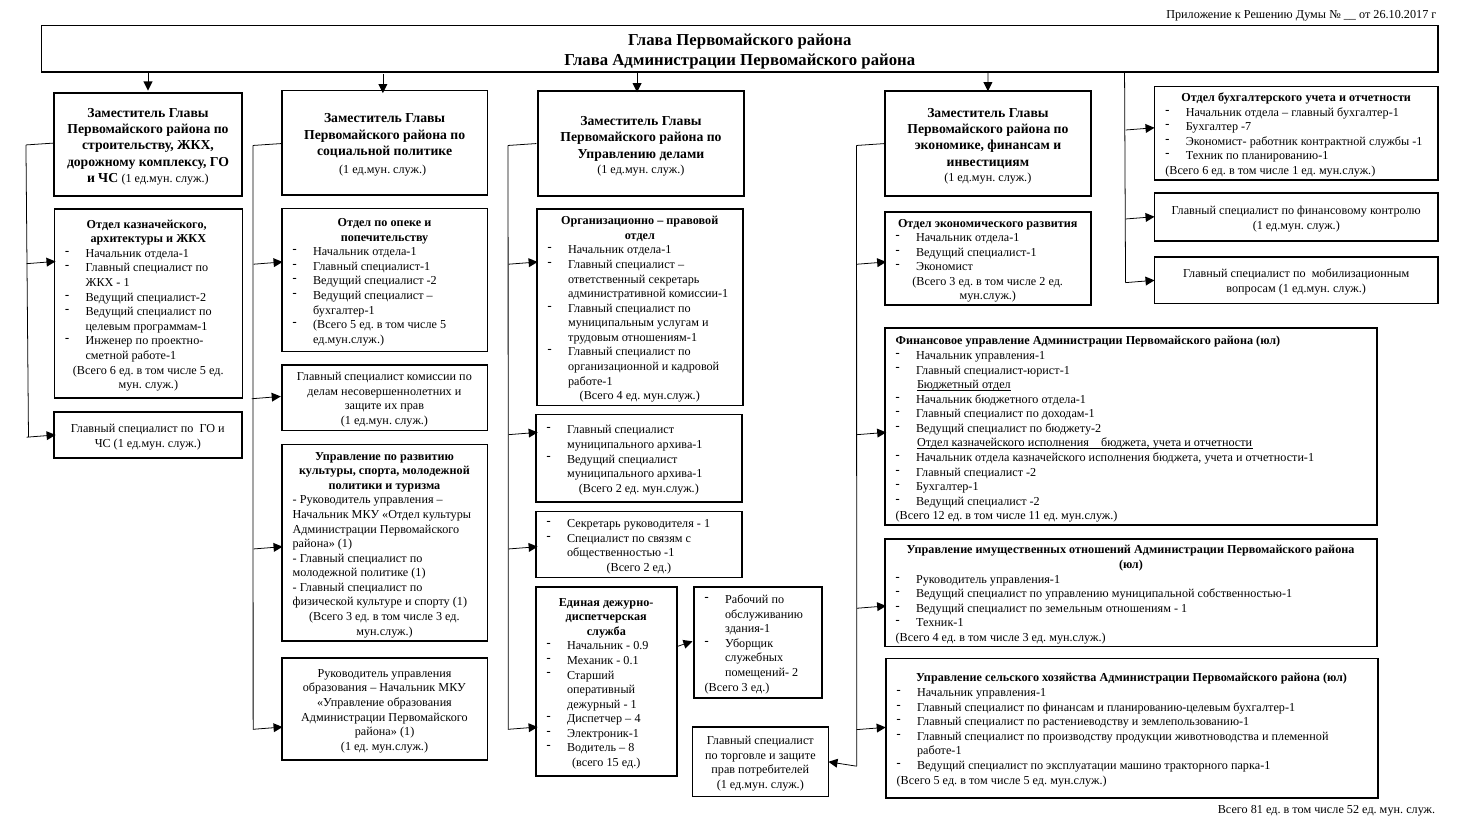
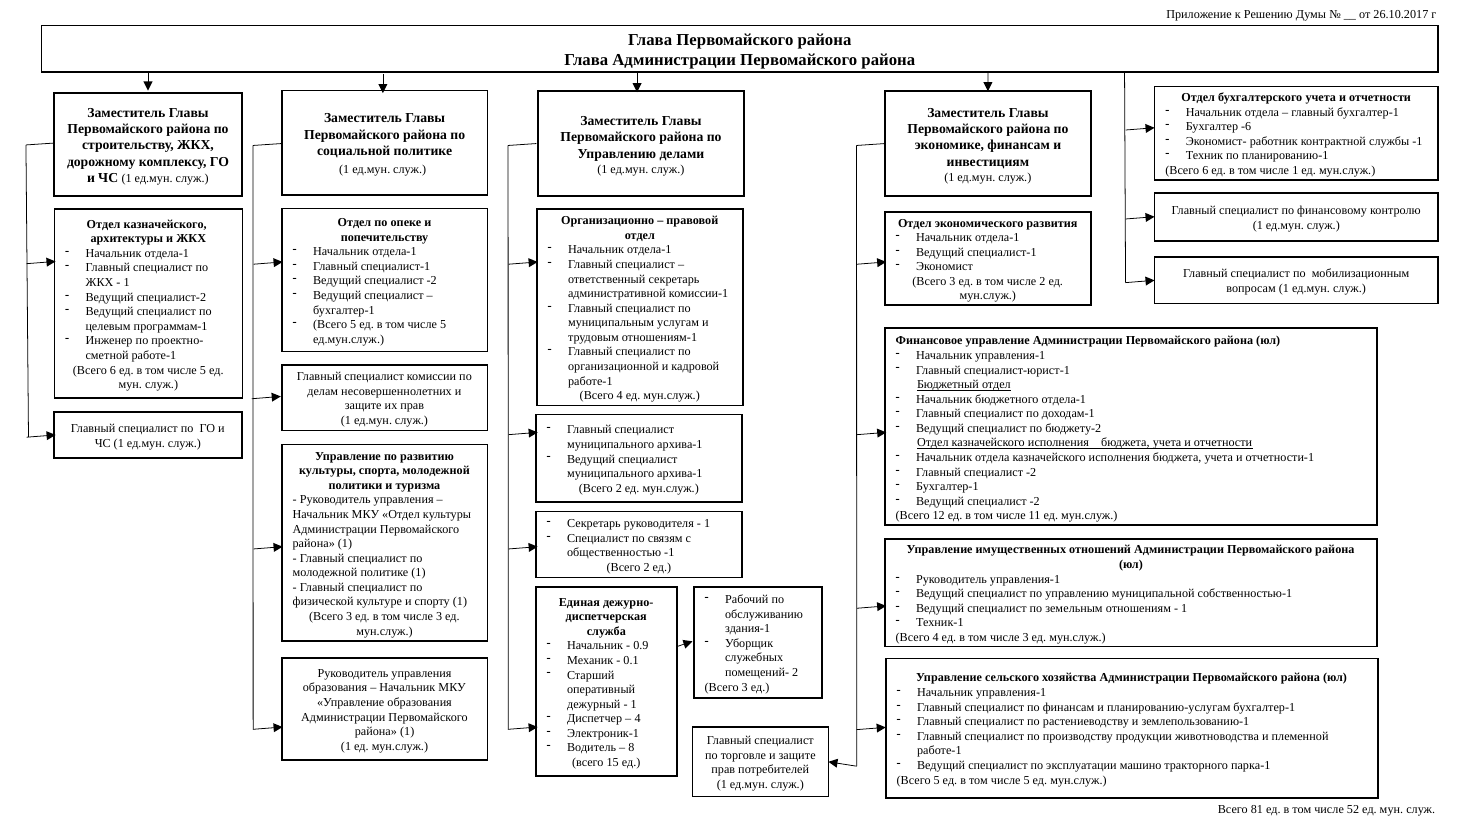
-7: -7 -> -6
планированию-целевым: планированию-целевым -> планированию-услугам
